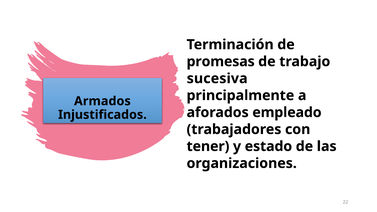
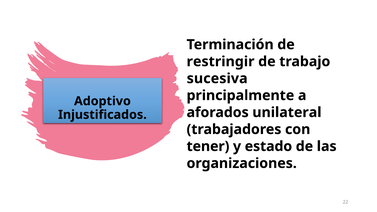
promesas: promesas -> restringir
Armados: Armados -> Adoptivo
empleado: empleado -> unilateral
